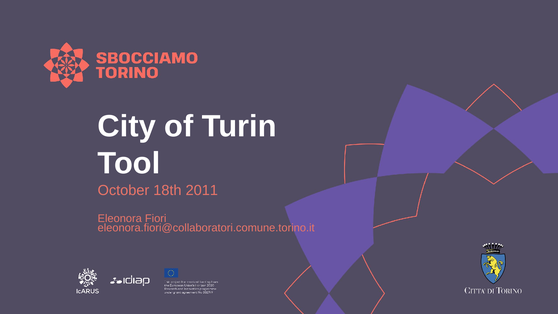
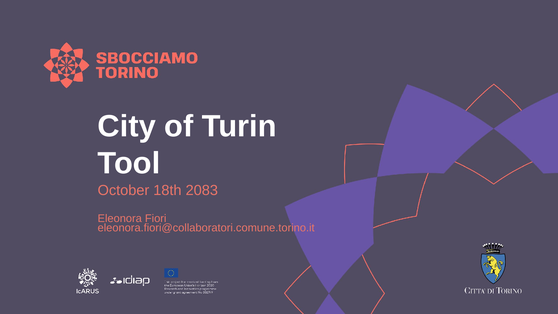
2011: 2011 -> 2083
